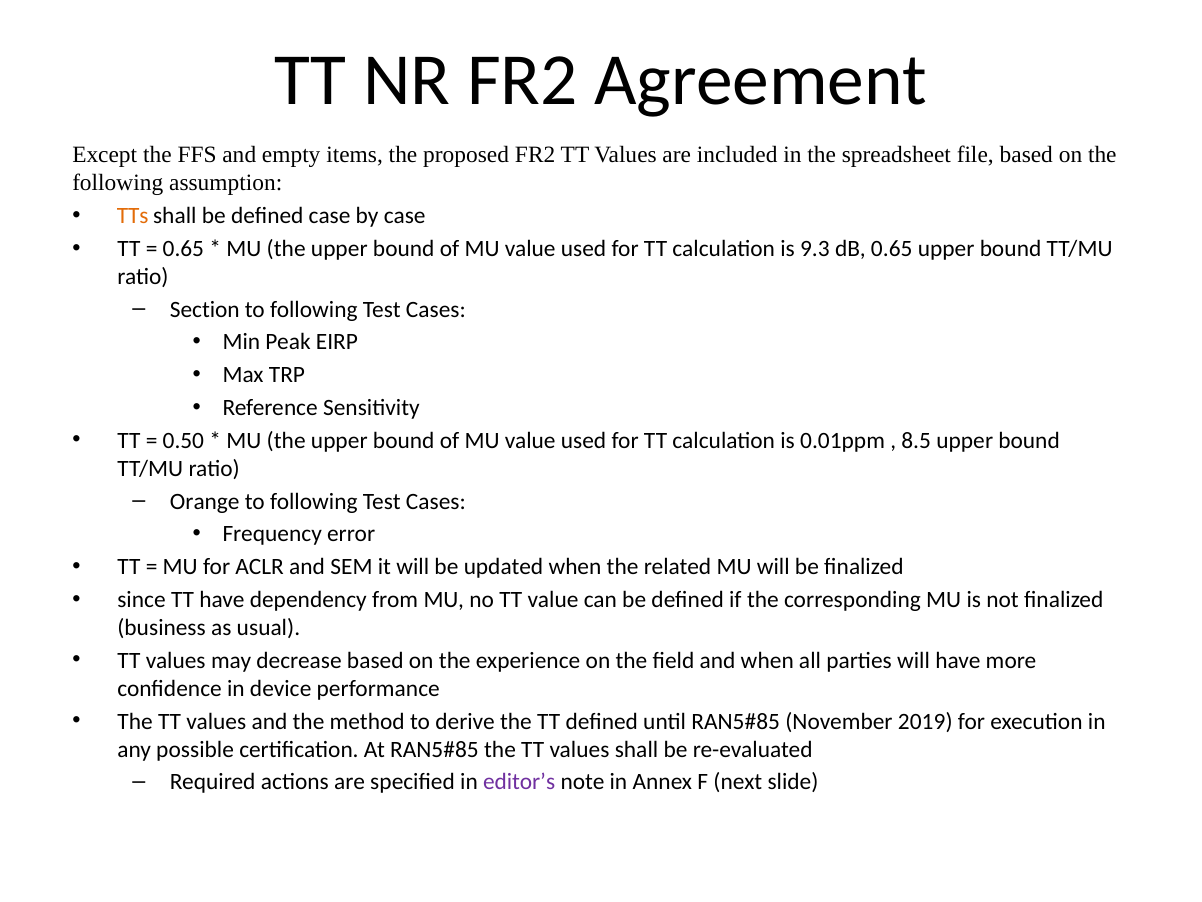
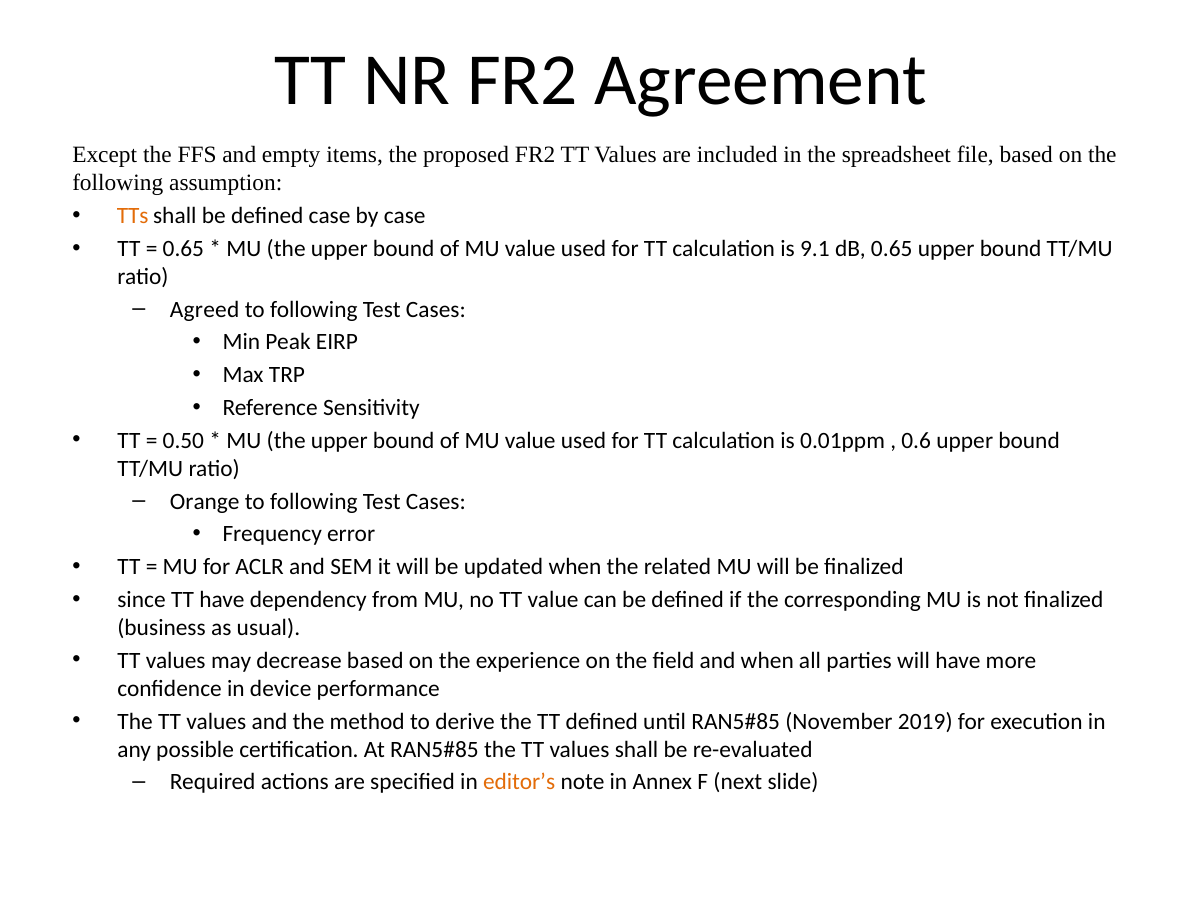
9.3: 9.3 -> 9.1
Section: Section -> Agreed
8.5: 8.5 -> 0.6
editor’s colour: purple -> orange
